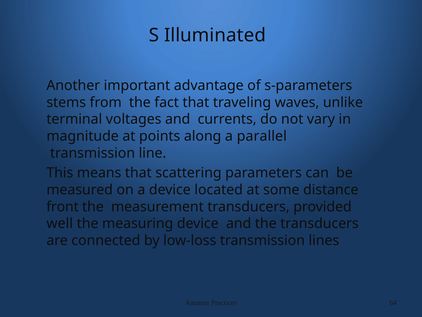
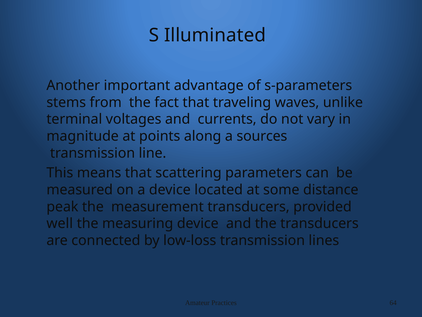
parallel: parallel -> sources
front: front -> peak
